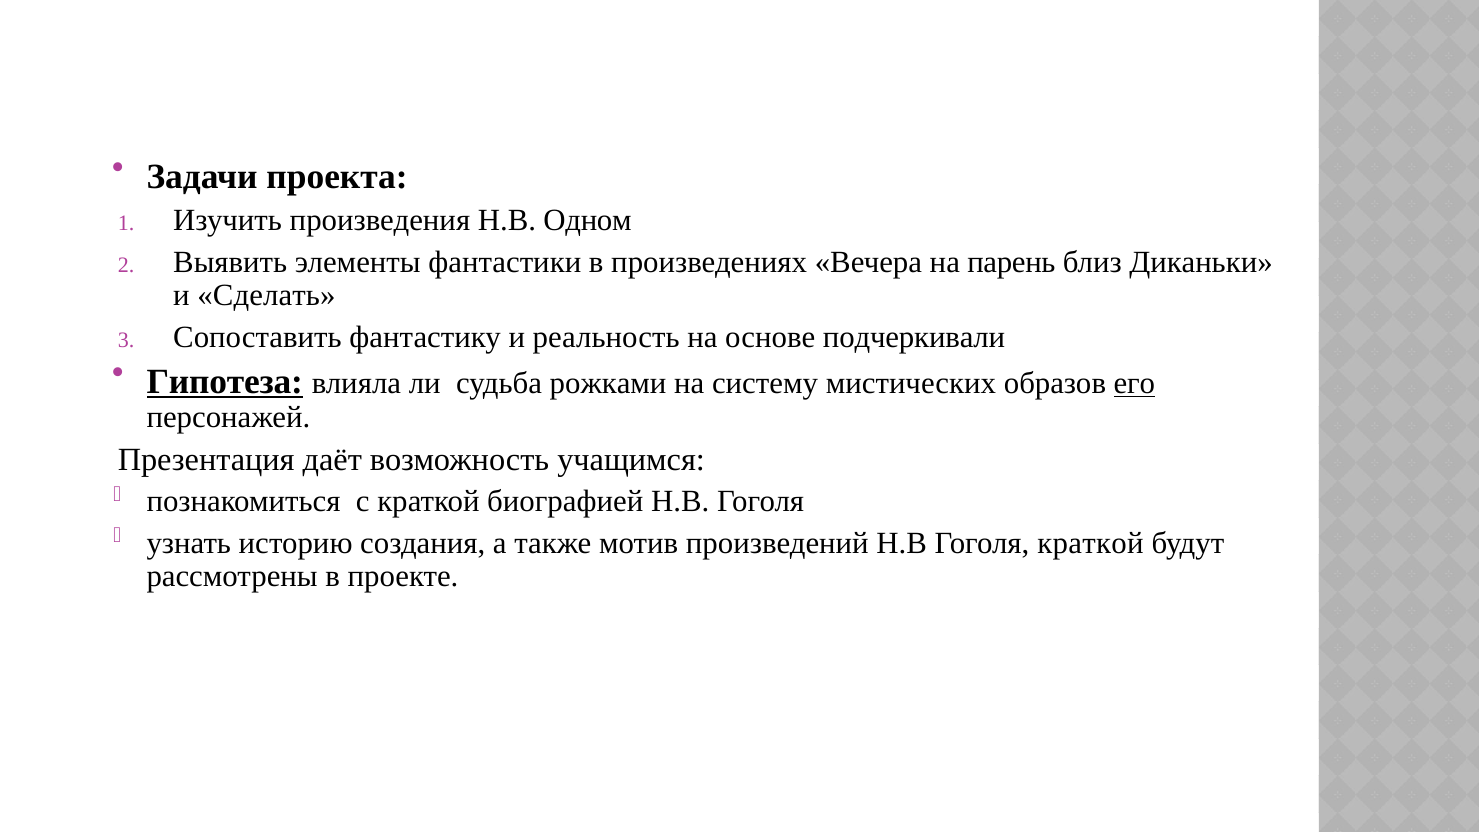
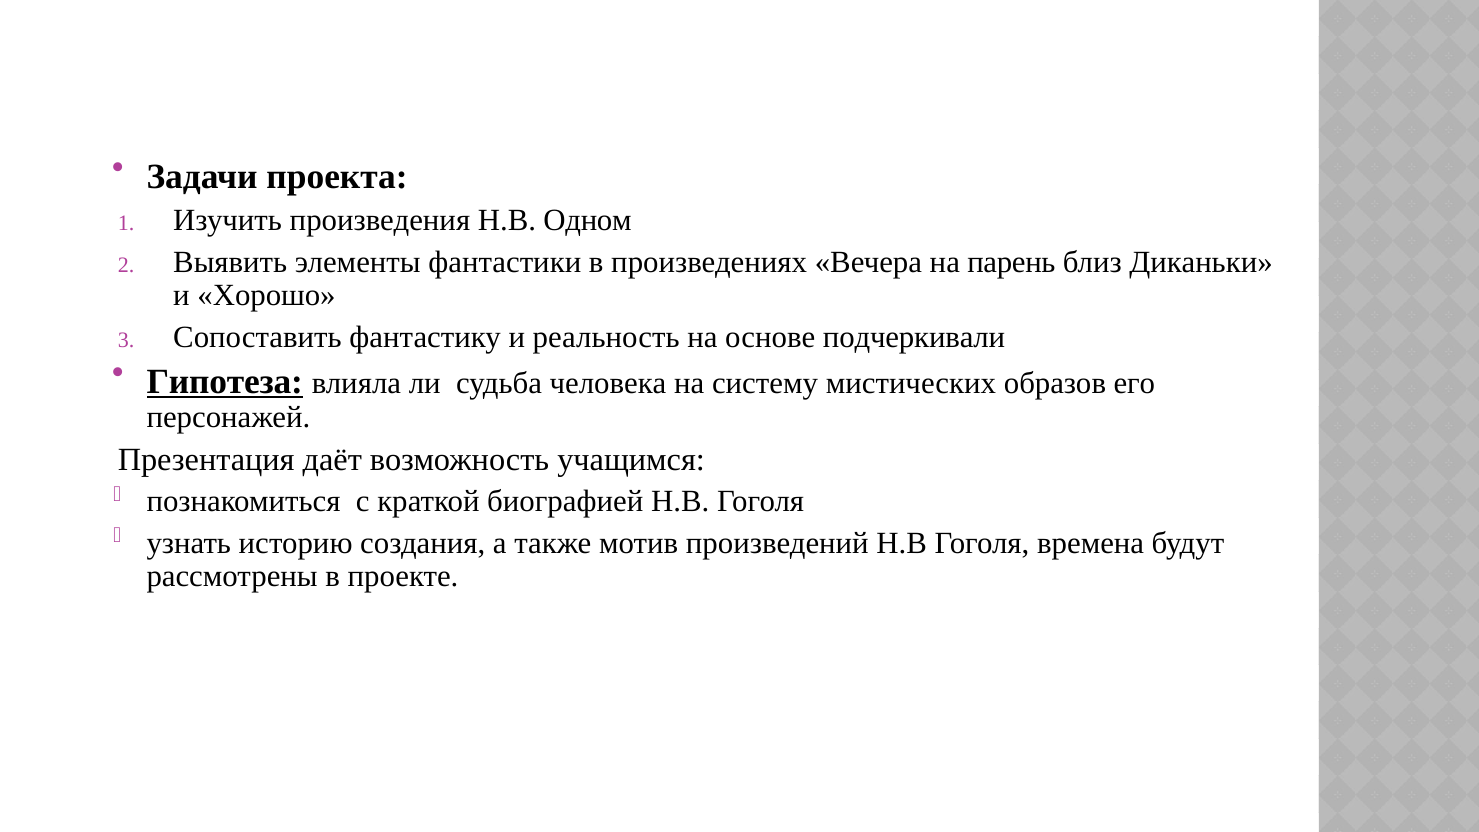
Сделать: Сделать -> Хорошо
рожками: рожками -> человека
его underline: present -> none
Гоголя краткой: краткой -> времена
